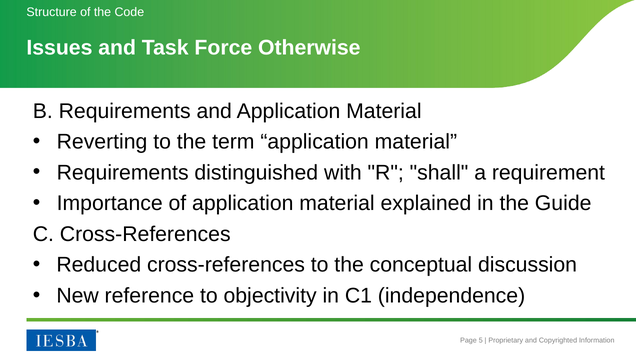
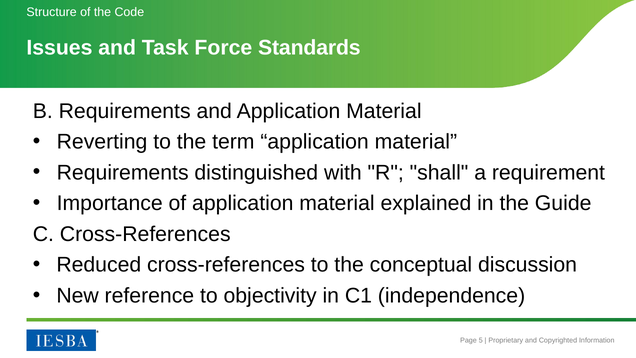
Otherwise: Otherwise -> Standards
